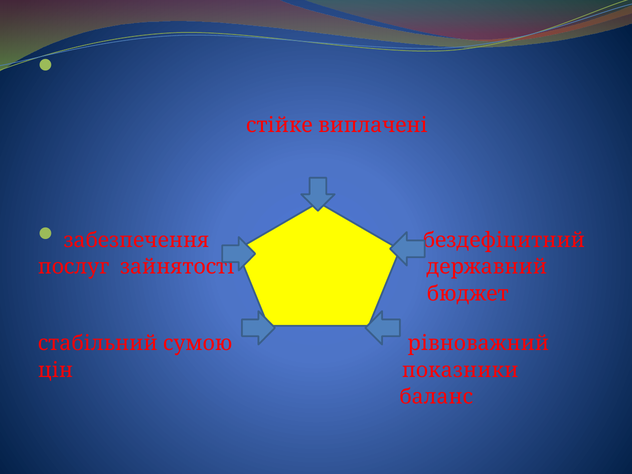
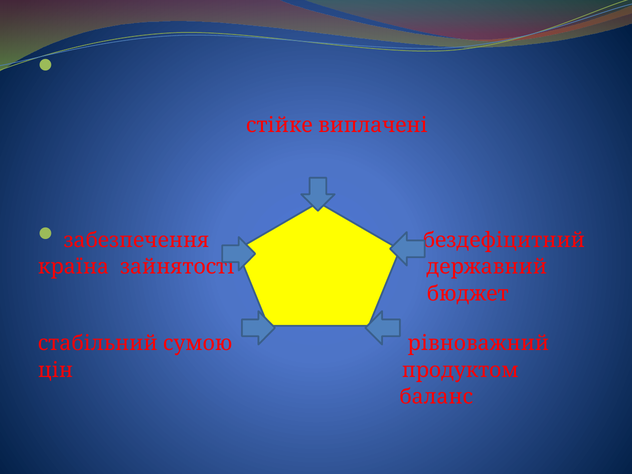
послуг: послуг -> країна
показники: показники -> продуктом
